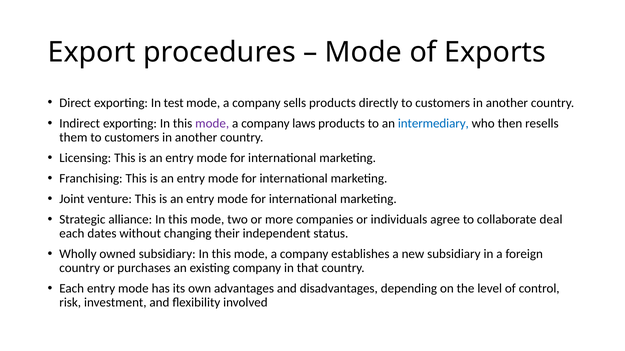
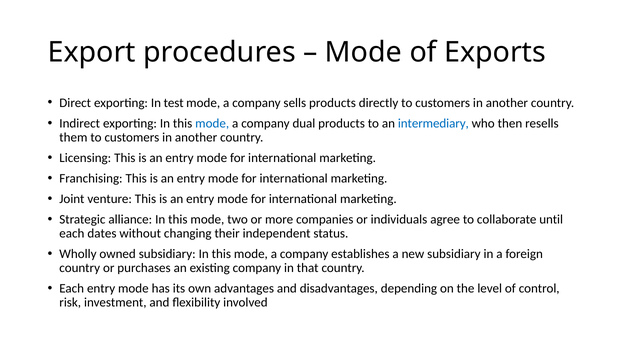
mode at (212, 123) colour: purple -> blue
laws: laws -> dual
deal: deal -> until
